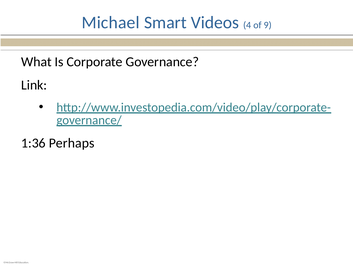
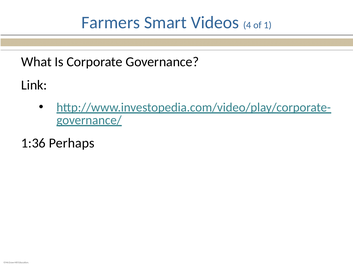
Michael: Michael -> Farmers
9: 9 -> 1
